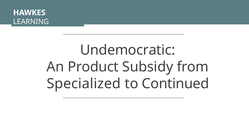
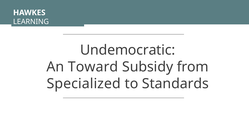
Product: Product -> Toward
Continued: Continued -> Standards
